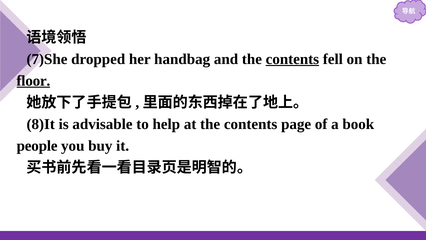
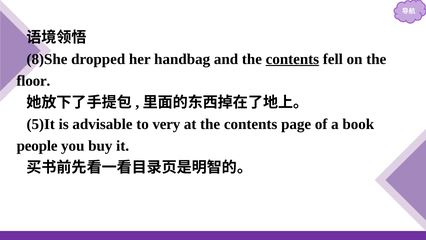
7)She: 7)She -> 8)She
floor underline: present -> none
8)It: 8)It -> 5)It
help: help -> very
